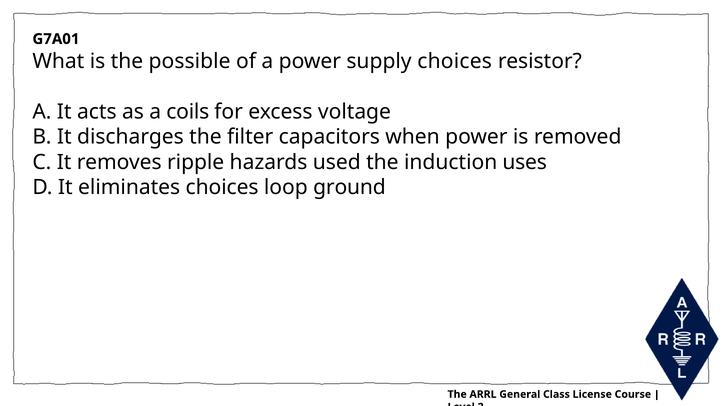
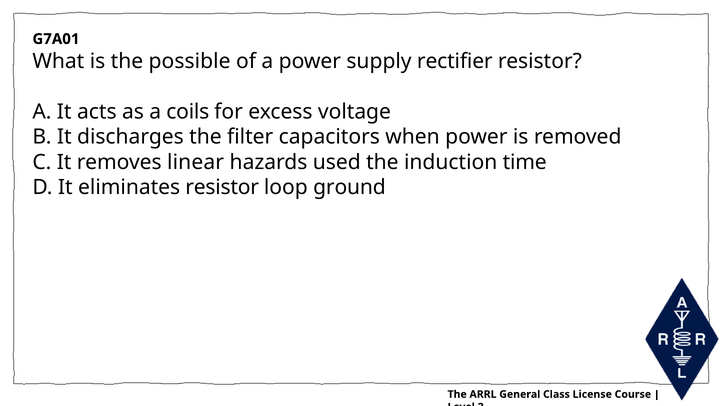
supply choices: choices -> rectifier
ripple: ripple -> linear
uses: uses -> time
eliminates choices: choices -> resistor
